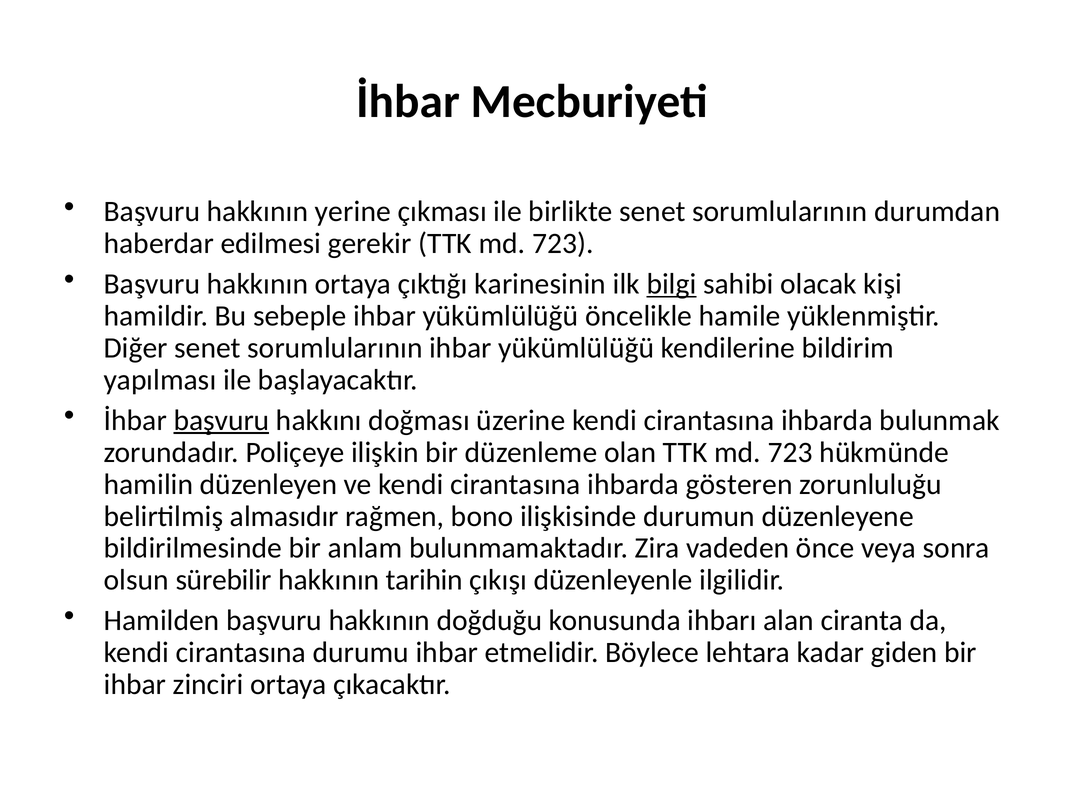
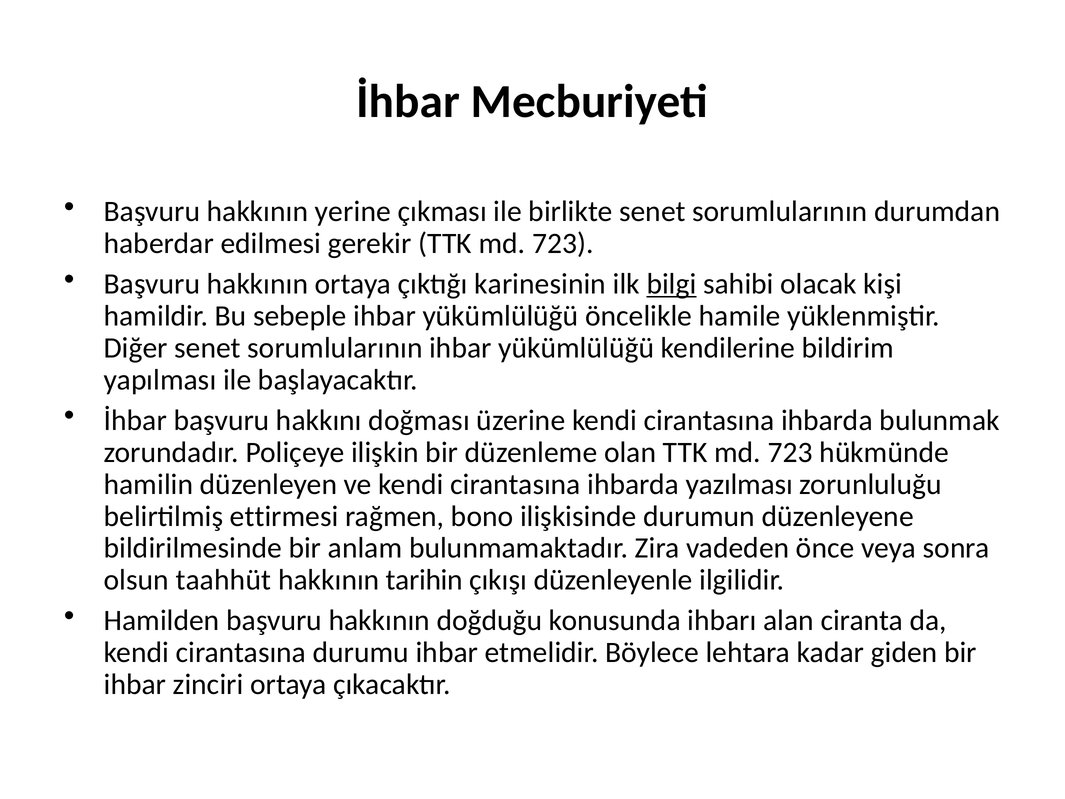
başvuru at (221, 420) underline: present -> none
gösteren: gösteren -> yazılması
almasıdır: almasıdır -> ettirmesi
sürebilir: sürebilir -> taahhüt
